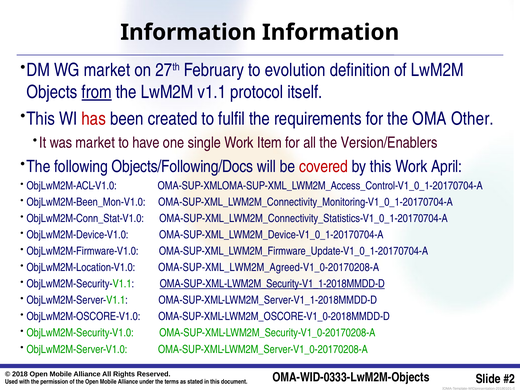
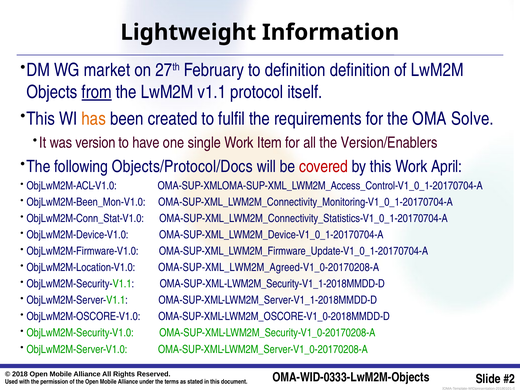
Information at (188, 32): Information -> Lightweight
to evolution: evolution -> definition
has colour: red -> orange
Other: Other -> Solve
was market: market -> version
Objects/Following/Docs: Objects/Following/Docs -> Objects/Protocol/Docs
OMA-SUP-XML-LWM2M_Security-V1_1-2018MMDD-D underline: present -> none
